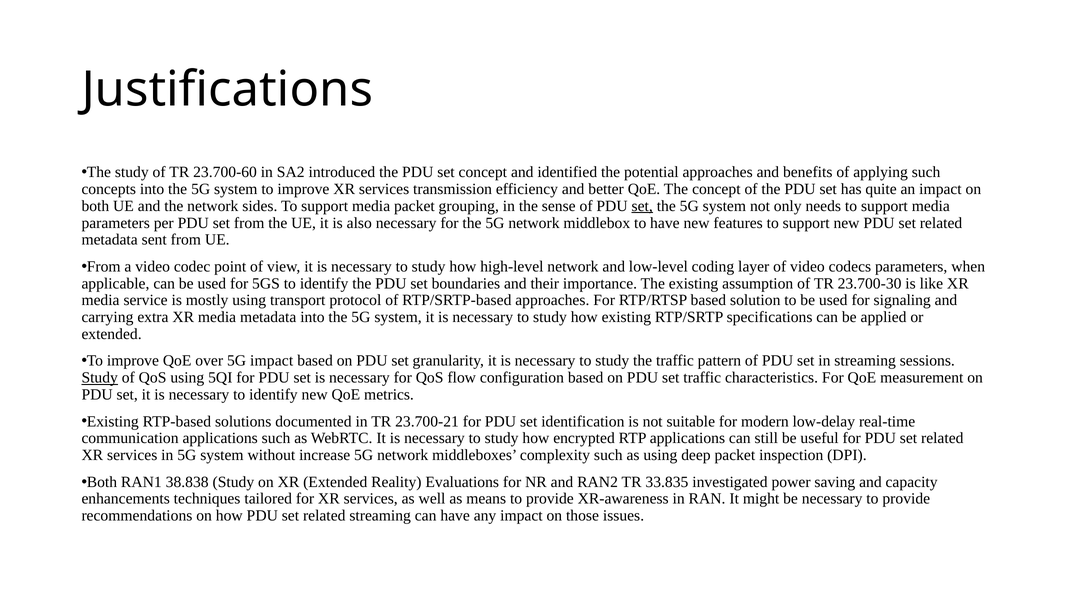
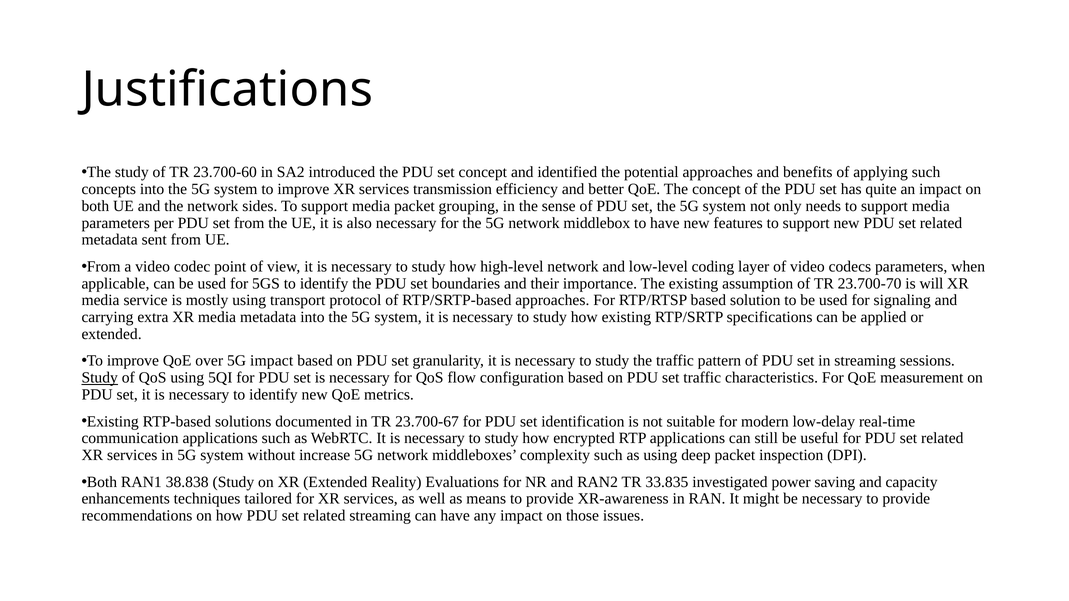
set at (642, 206) underline: present -> none
23.700-30: 23.700-30 -> 23.700-70
like: like -> will
23.700-21: 23.700-21 -> 23.700-67
